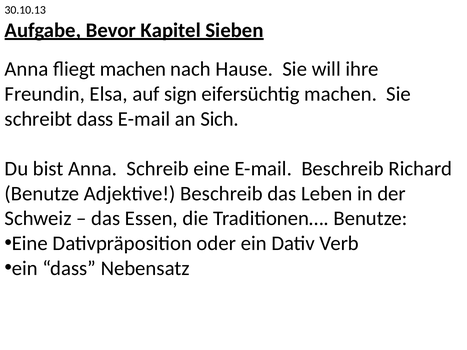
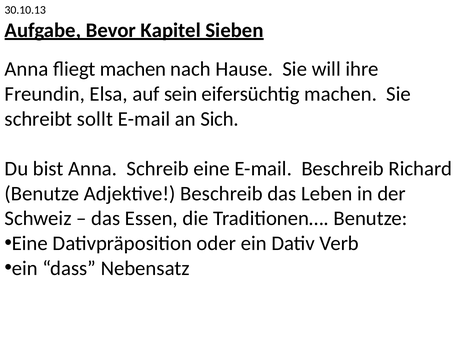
sign: sign -> sein
schreibt dass: dass -> sollt
